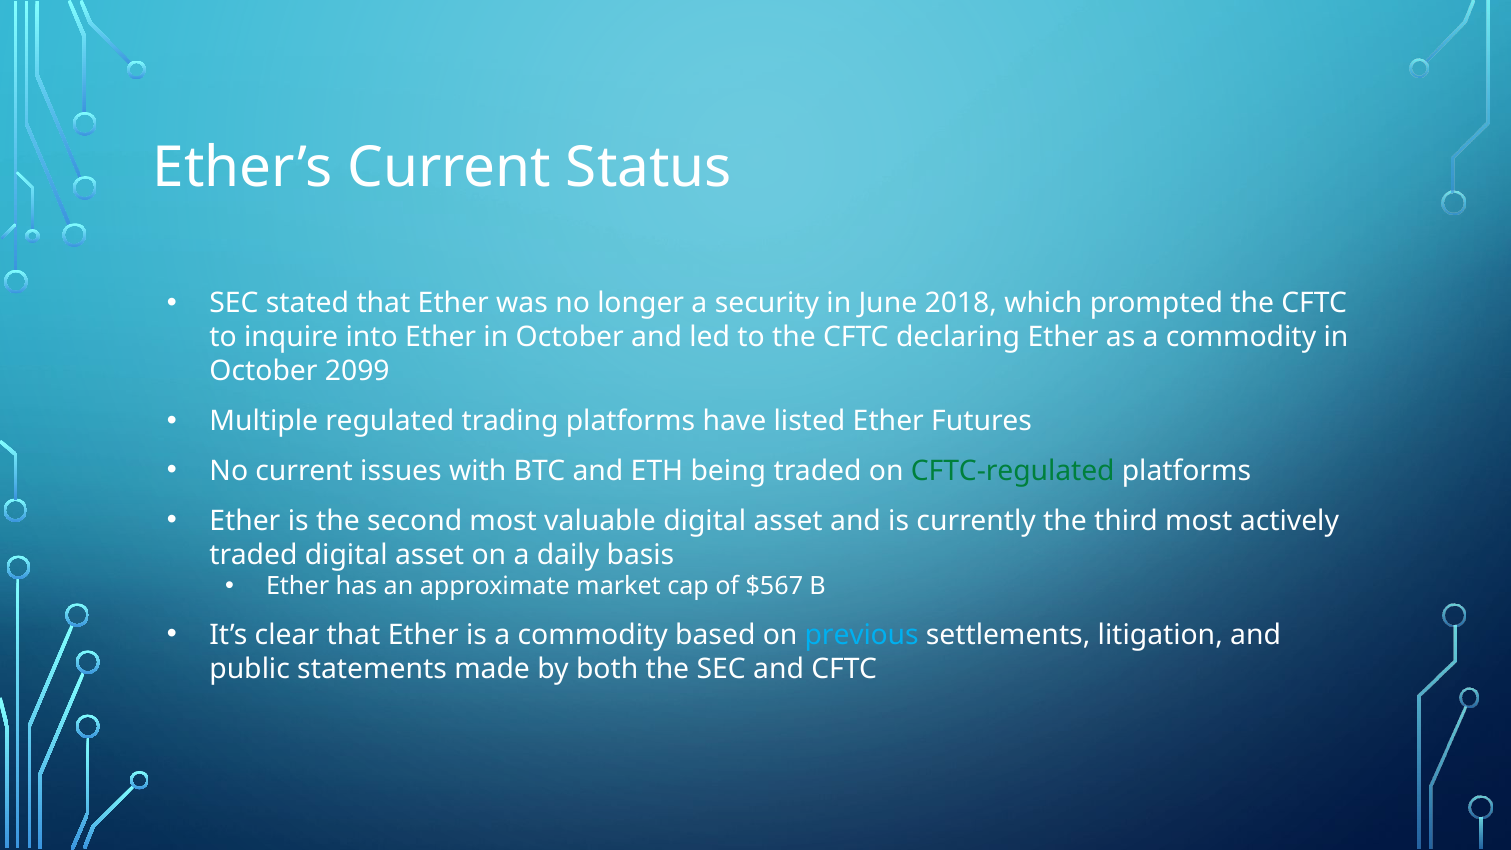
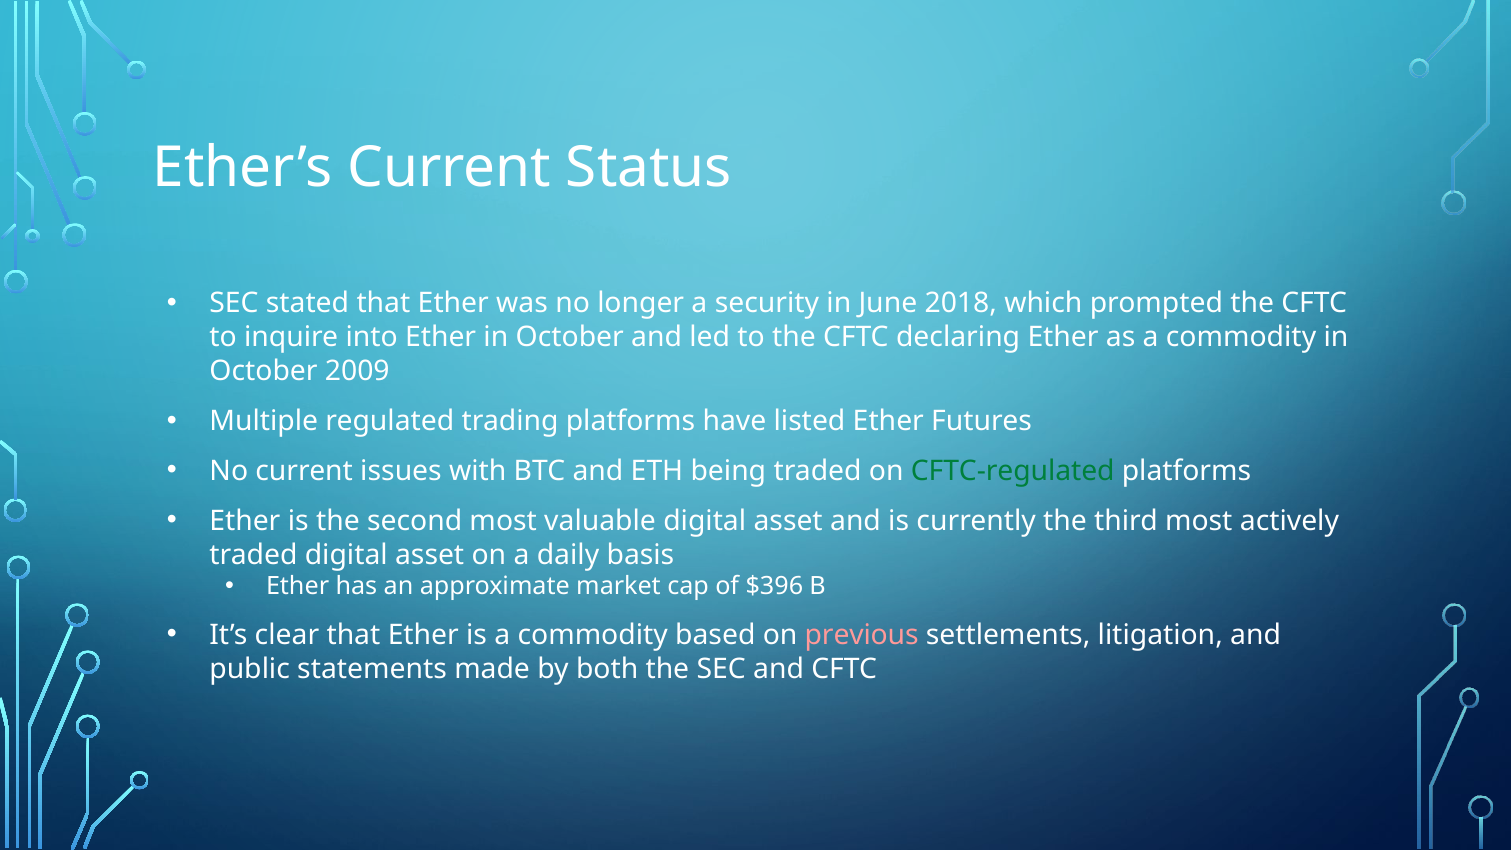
2099: 2099 -> 2009
$567: $567 -> $396
previous colour: light blue -> pink
